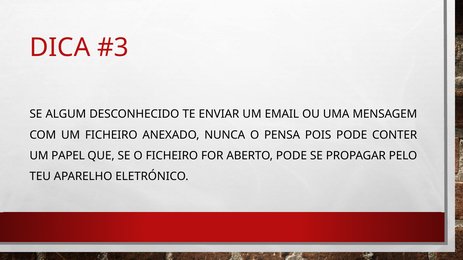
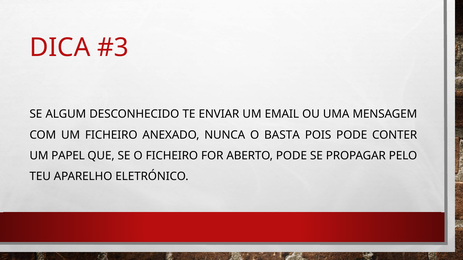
PENSA: PENSA -> BASTA
